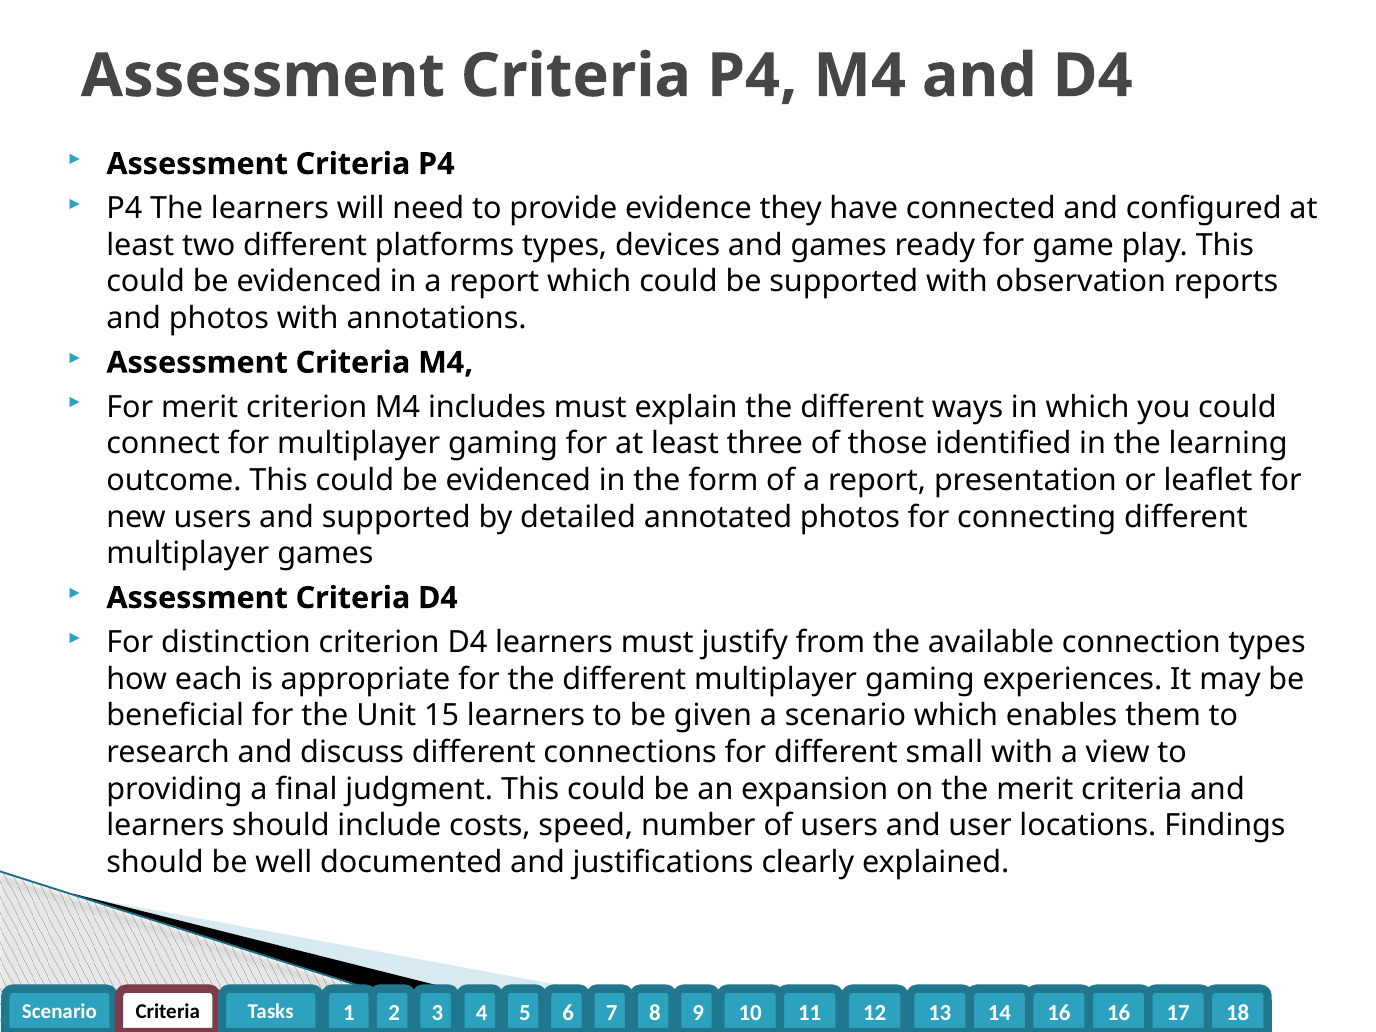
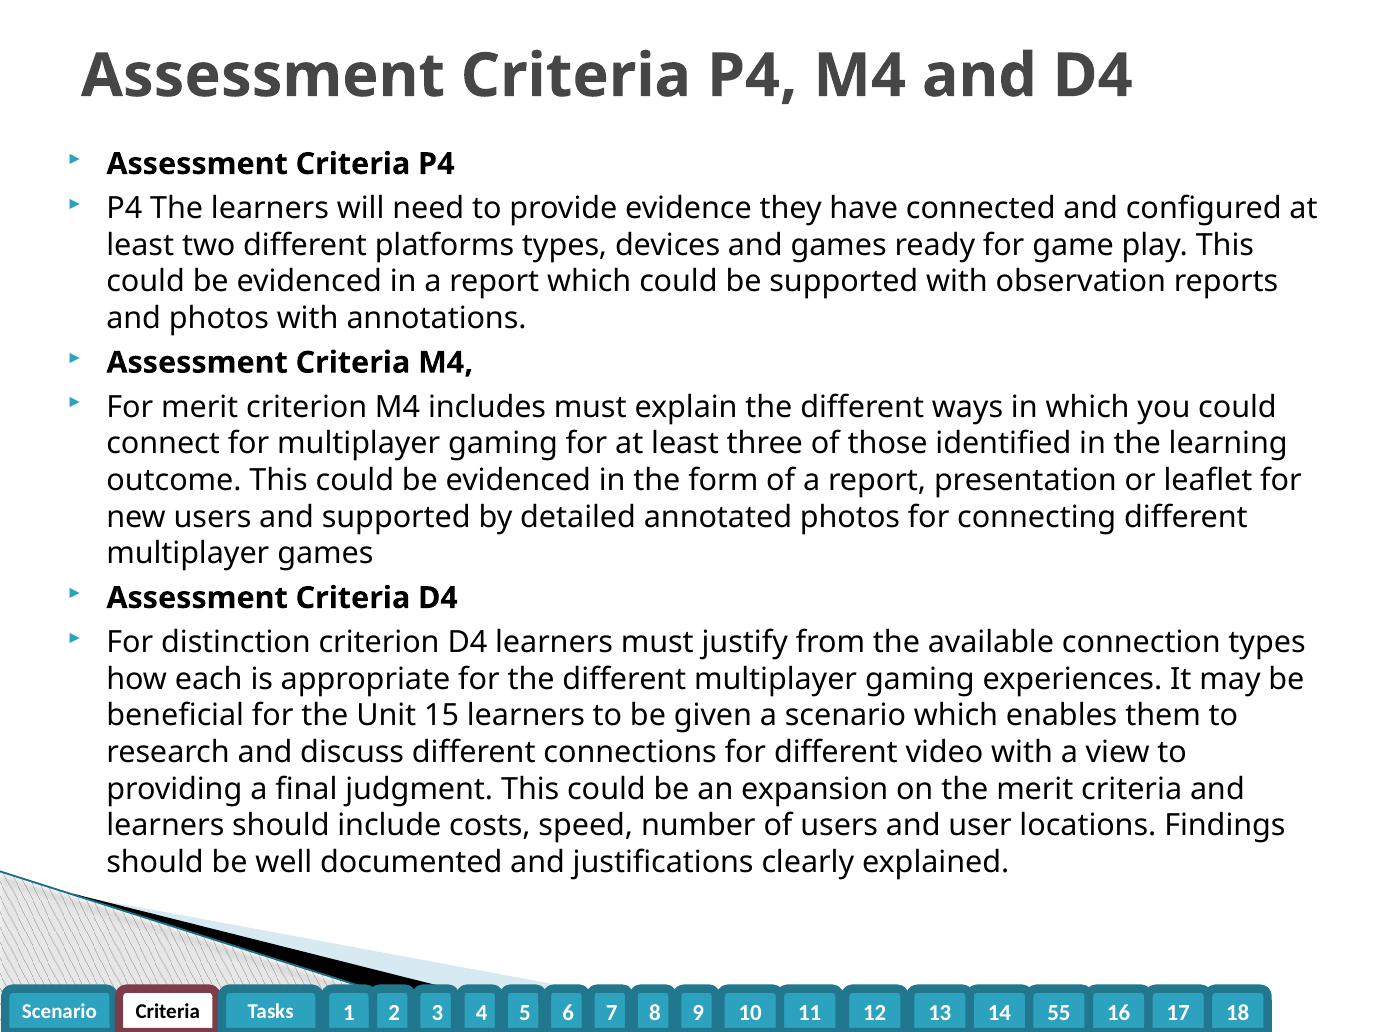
small: small -> video
16 at (1059, 1013): 16 -> 55
